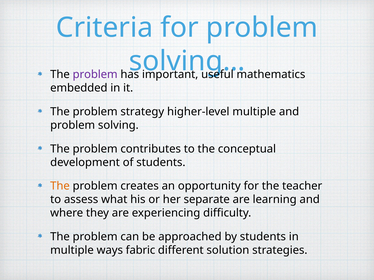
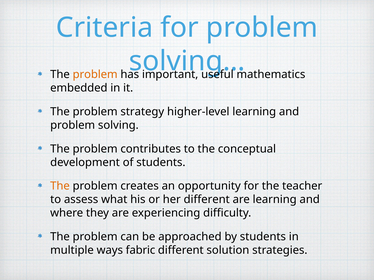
problem at (95, 75) colour: purple -> orange
higher-level multiple: multiple -> learning
her separate: separate -> different
